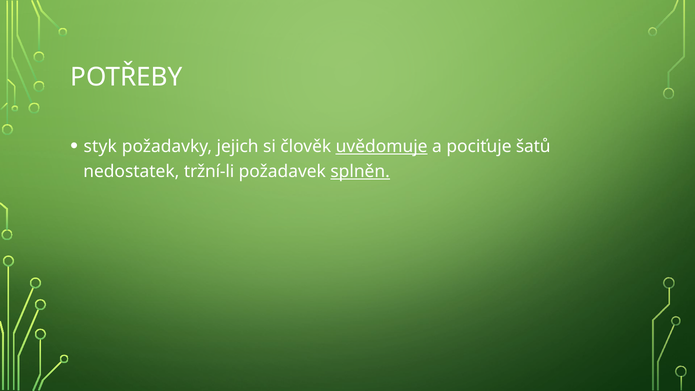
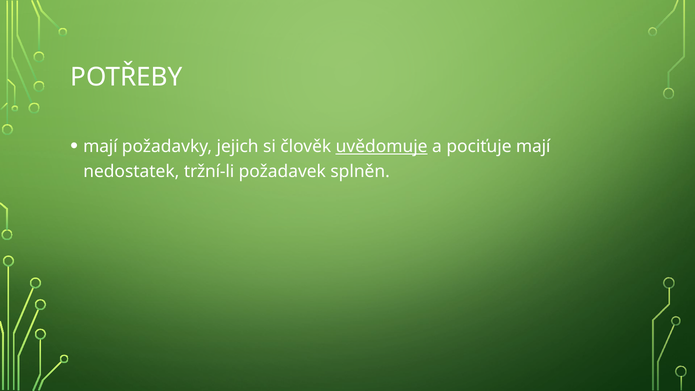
styk at (100, 147): styk -> mají
pociťuje šatů: šatů -> mají
splněn underline: present -> none
